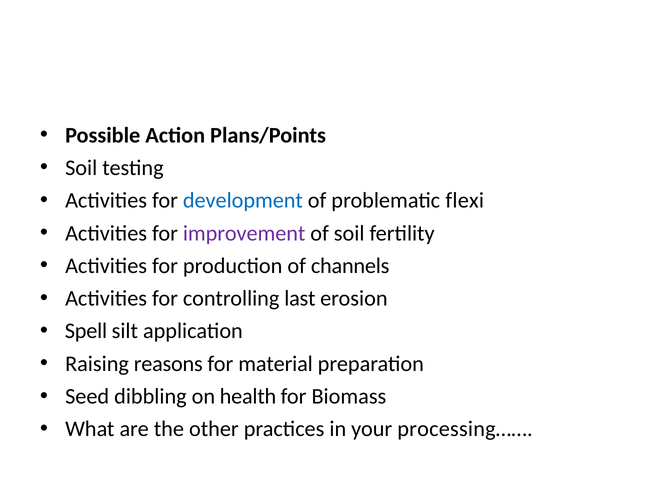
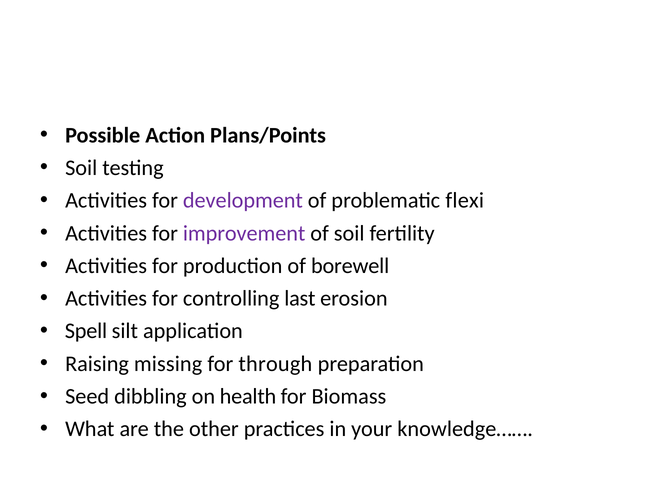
development colour: blue -> purple
channels: channels -> borewell
reasons: reasons -> missing
material: material -> through
processing……: processing…… -> knowledge……
